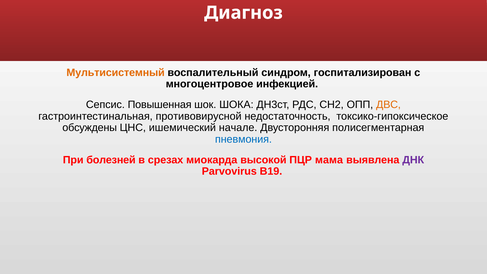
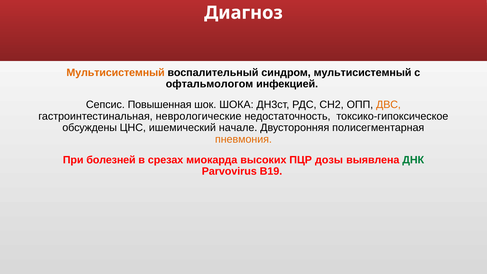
синдром госпитализирован: госпитализирован -> мультисистемный
многоцентровое: многоцентровое -> офтальмологом
противовирусной: противовирусной -> неврологические
пневмония colour: blue -> orange
высокой: высокой -> высоких
мама: мама -> дозы
ДНК colour: purple -> green
